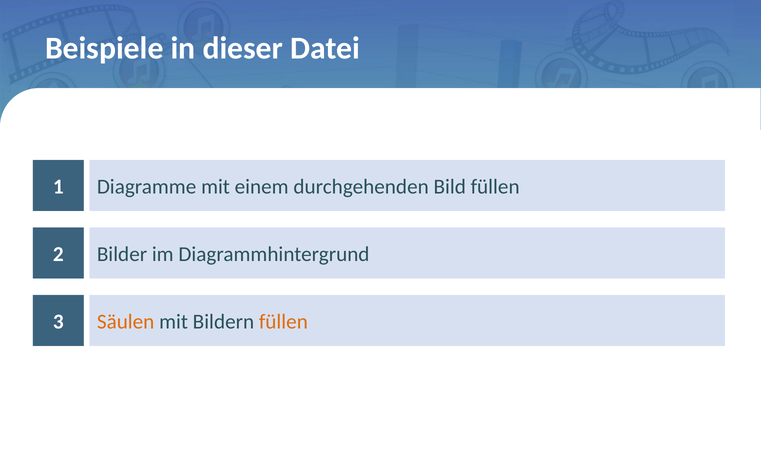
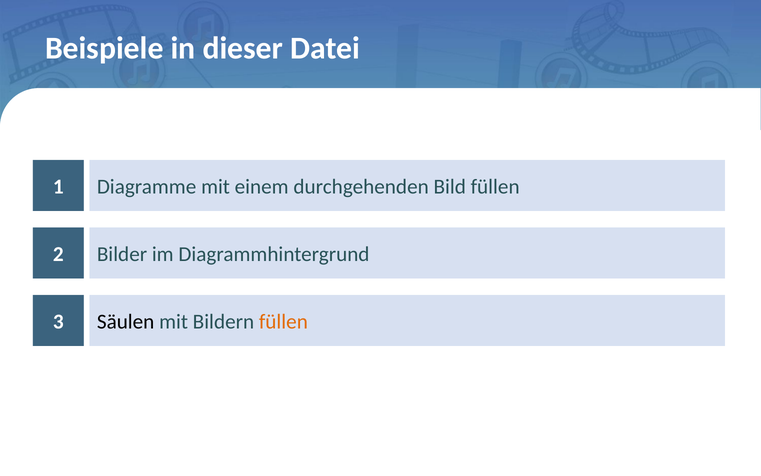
Säulen colour: orange -> black
